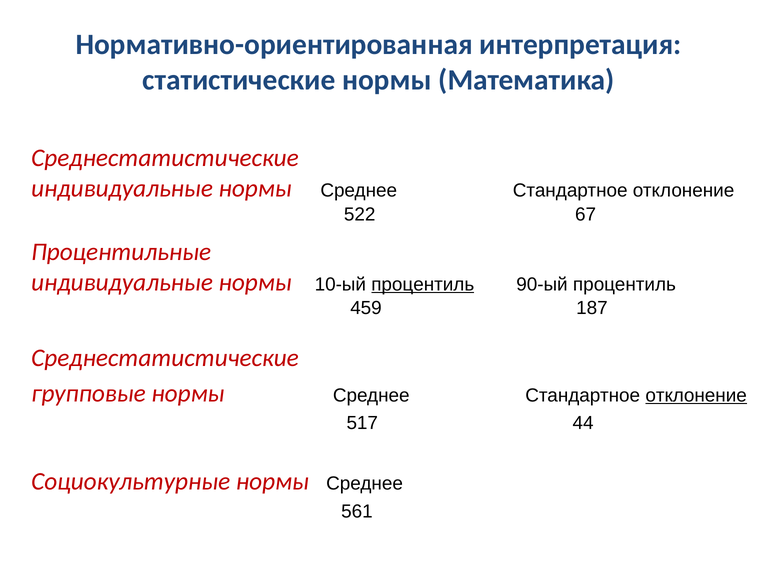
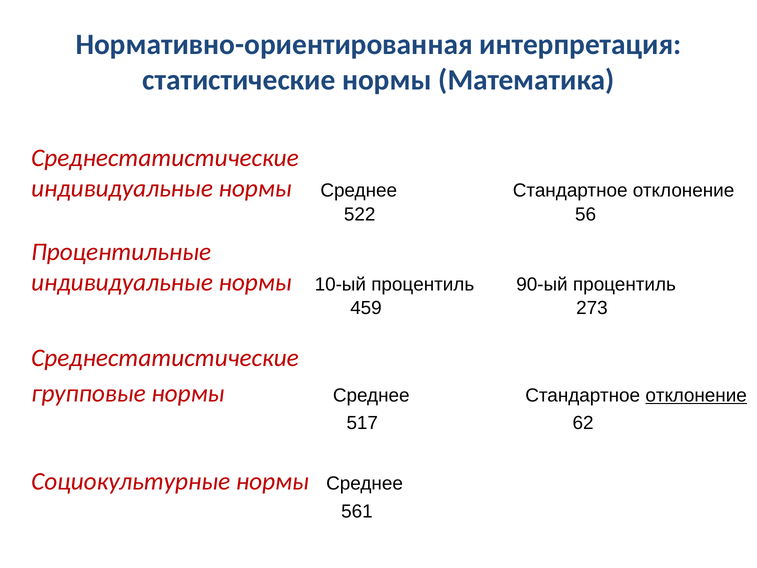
67: 67 -> 56
процентиль at (423, 284) underline: present -> none
187: 187 -> 273
44: 44 -> 62
